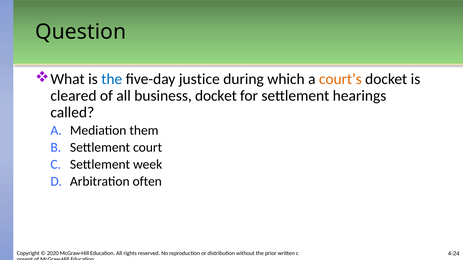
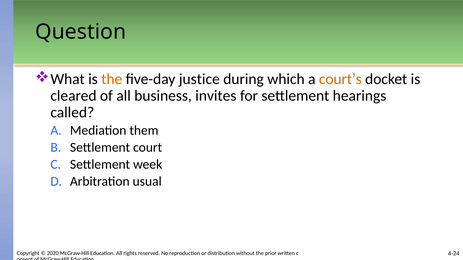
the at (112, 79) colour: blue -> orange
business docket: docket -> invites
often: often -> usual
